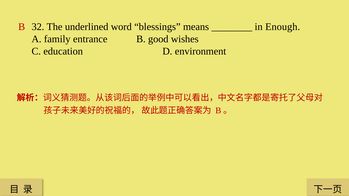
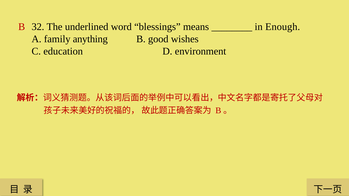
entrance: entrance -> anything
